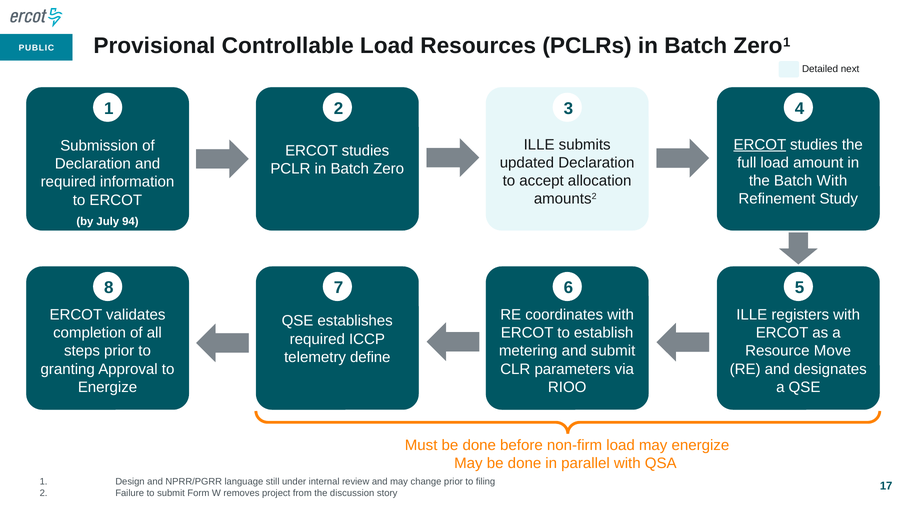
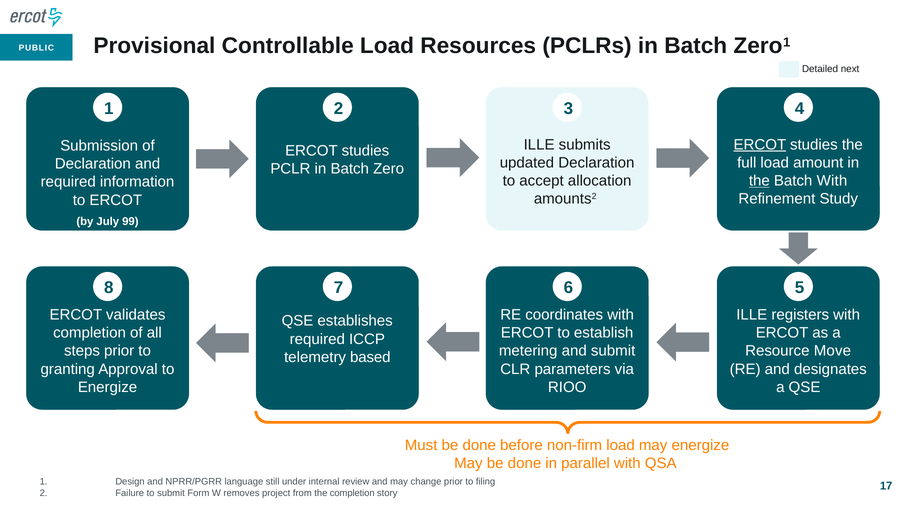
the at (759, 181) underline: none -> present
94: 94 -> 99
define: define -> based
the discussion: discussion -> completion
